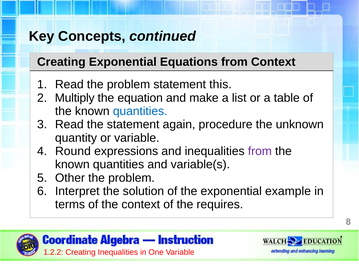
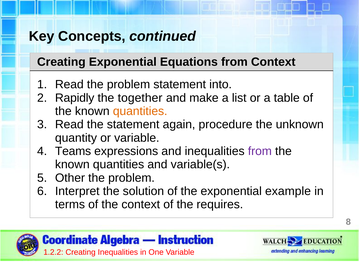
this: this -> into
Multiply: Multiply -> Rapidly
equation: equation -> together
quantities at (140, 111) colour: blue -> orange
Round: Round -> Teams
